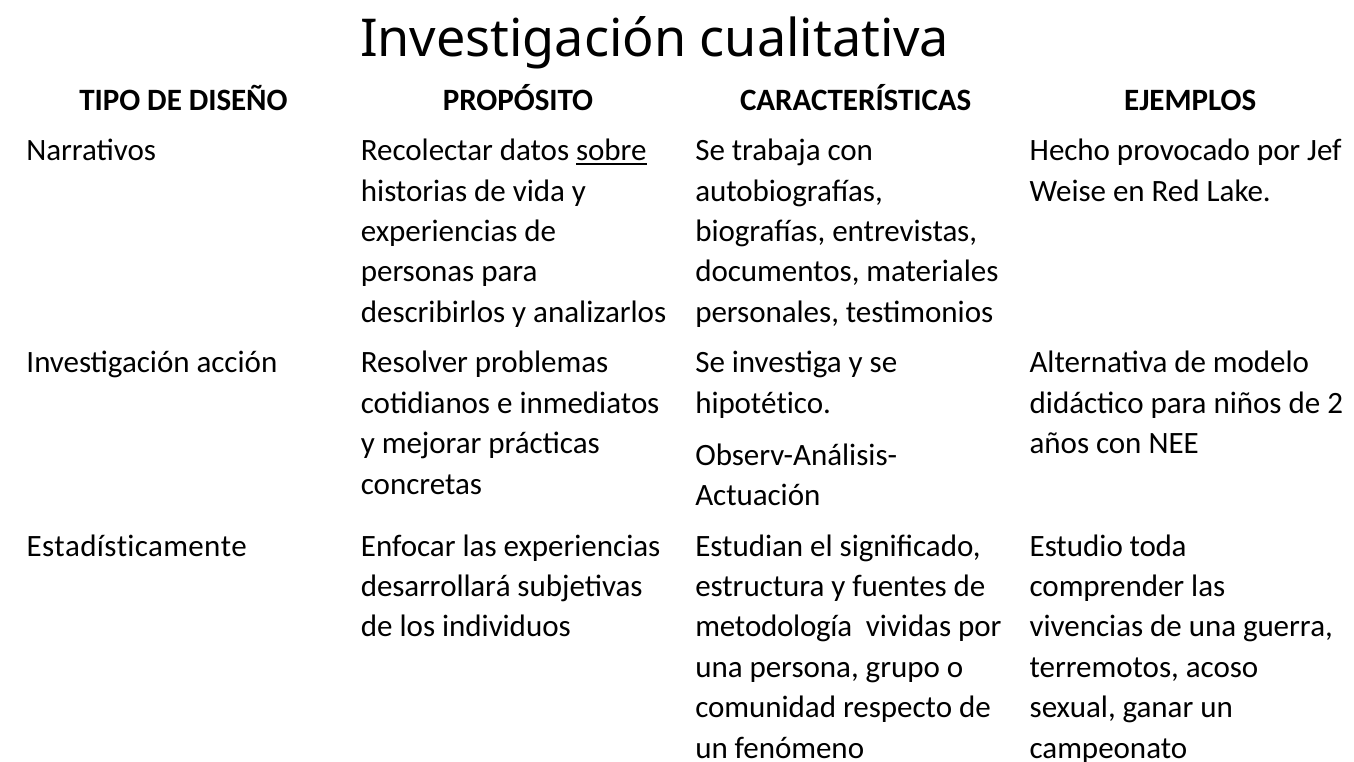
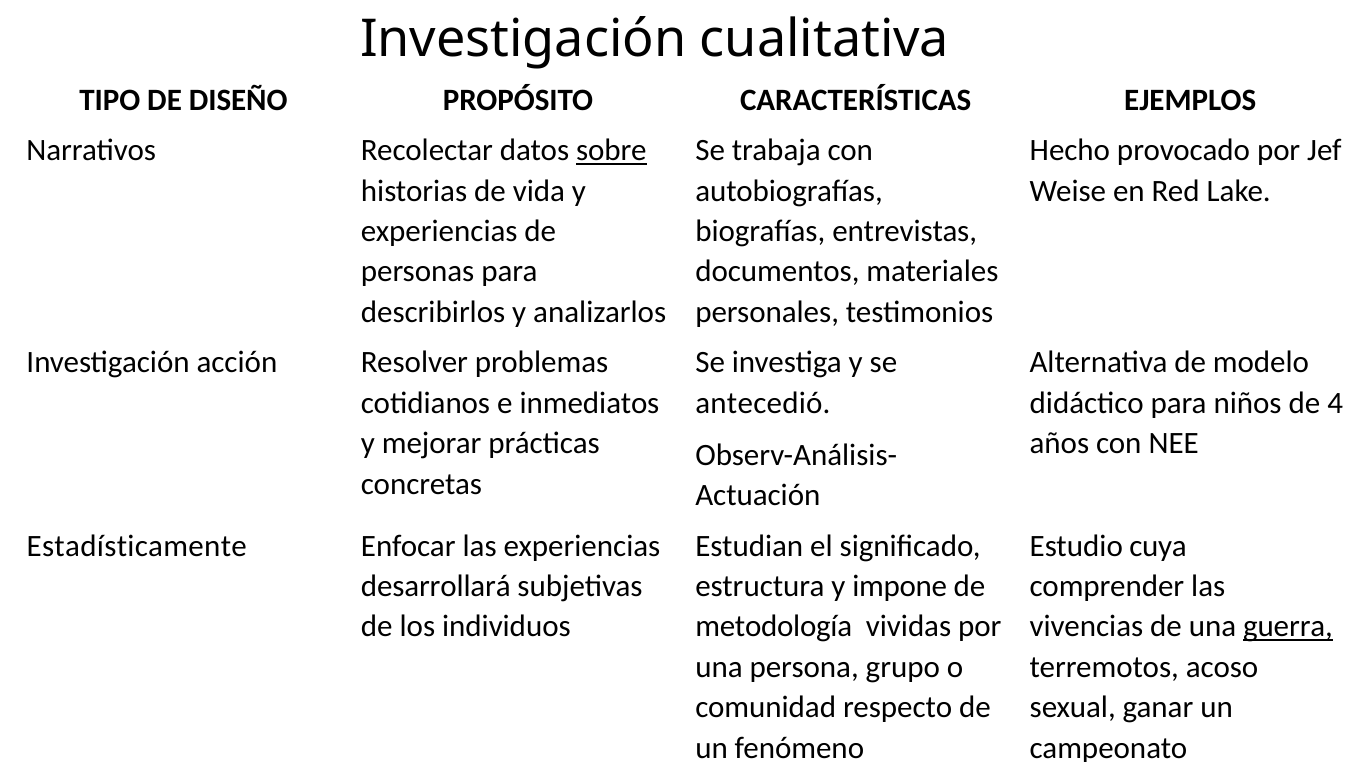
hipotético: hipotético -> antecedió
2: 2 -> 4
toda: toda -> cuya
fuentes: fuentes -> impone
guerra underline: none -> present
